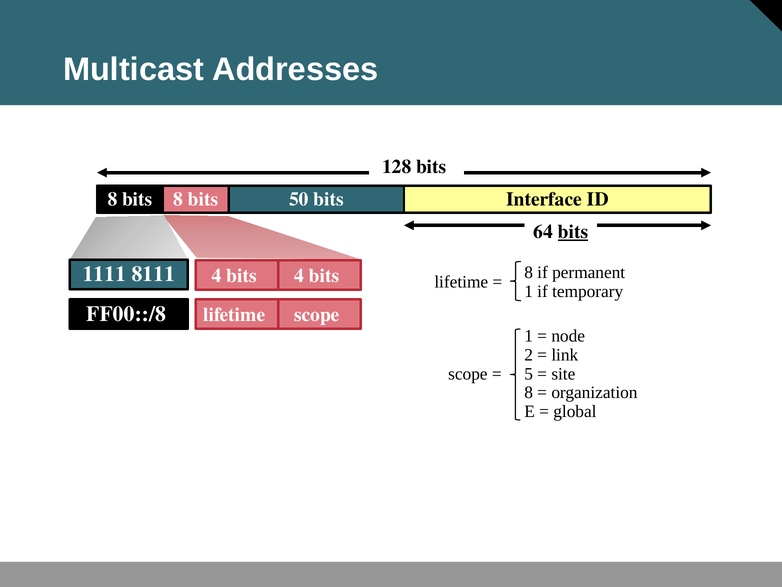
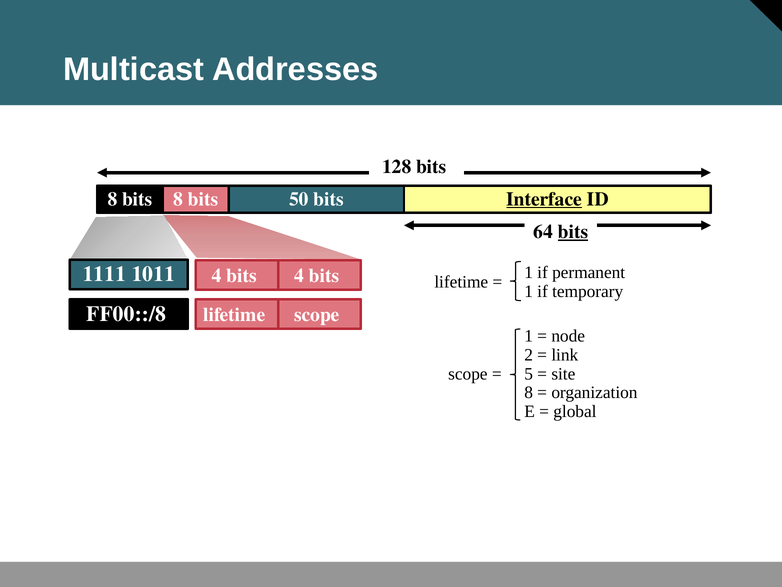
Interface underline: none -> present
8111: 8111 -> 1011
4 bits 8: 8 -> 1
